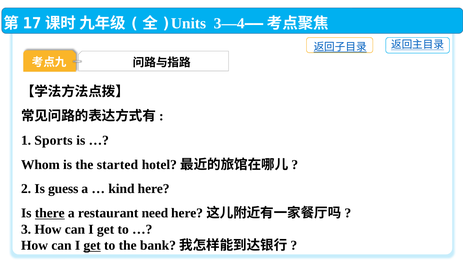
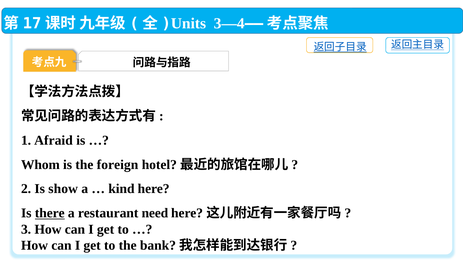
Sports: Sports -> Afraid
started: started -> foreign
guess: guess -> show
get at (92, 246) underline: present -> none
